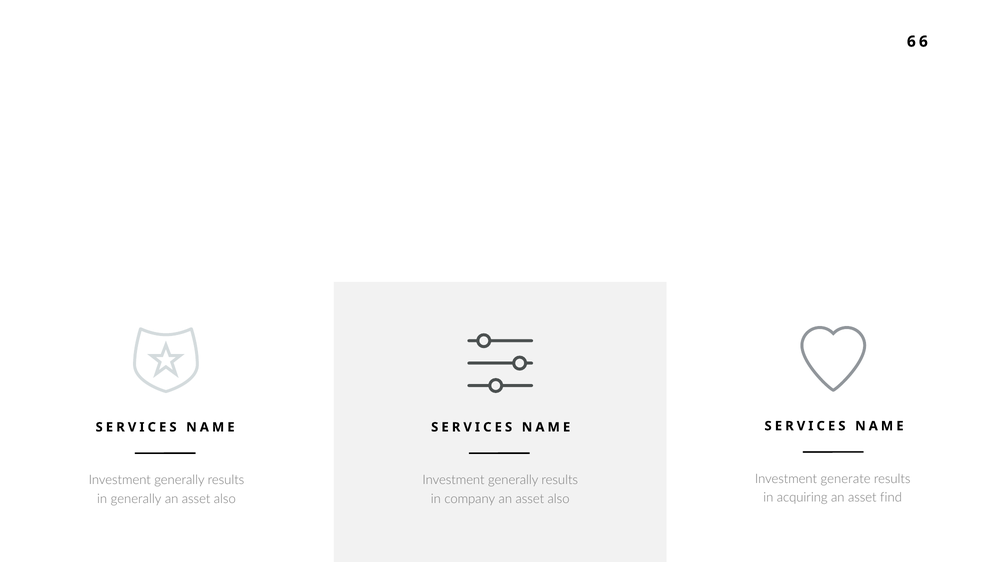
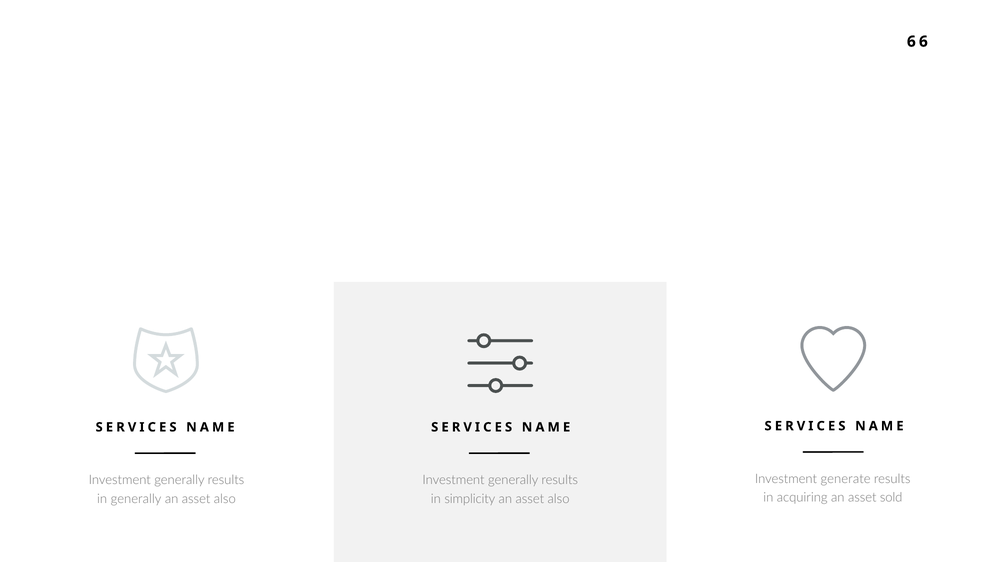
find: find -> sold
company: company -> simplicity
